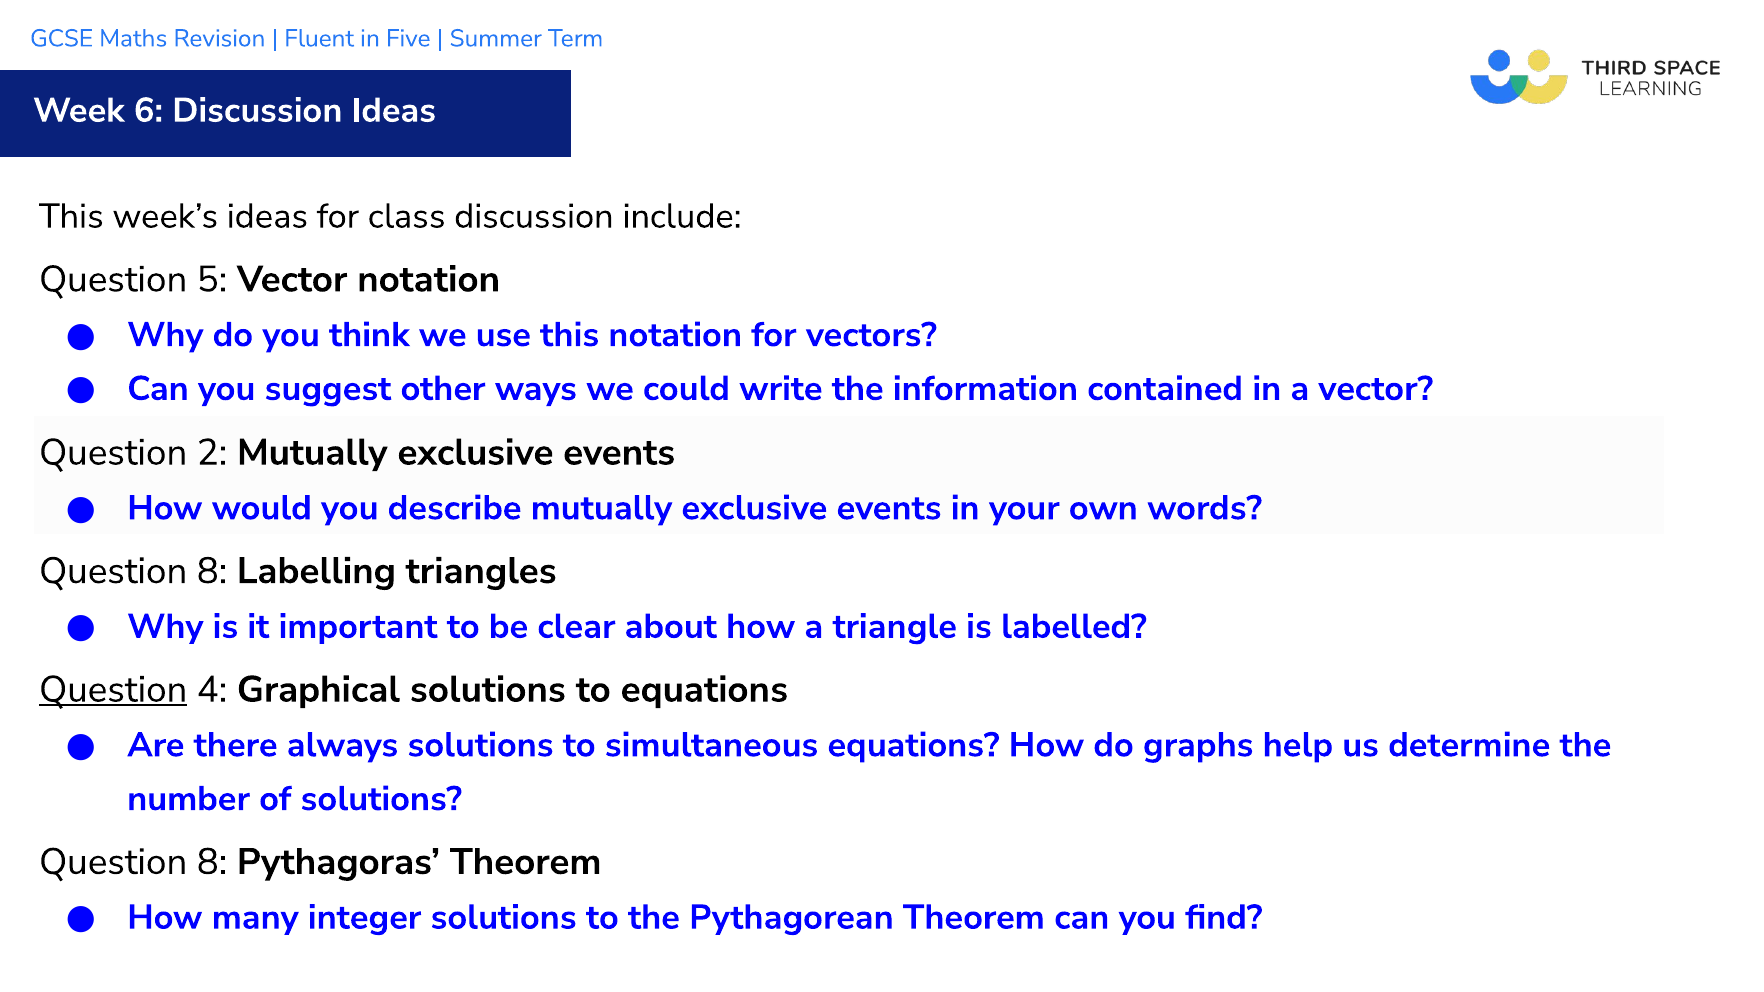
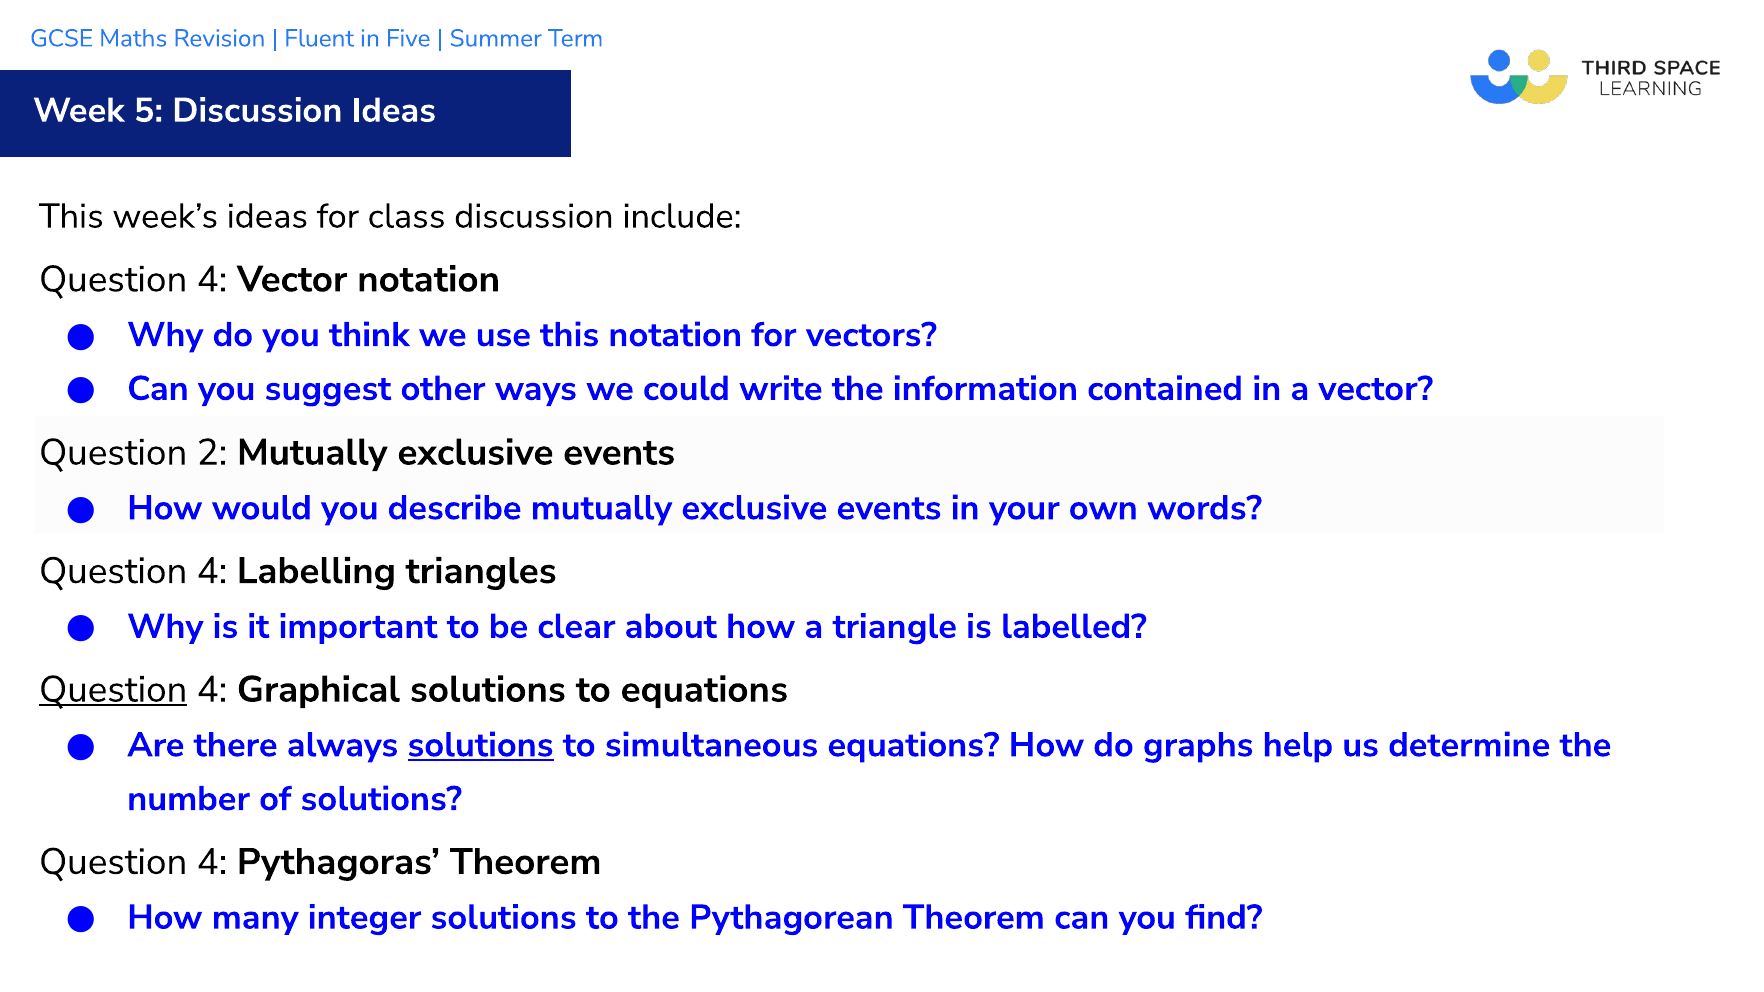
6: 6 -> 5
5 at (212, 279): 5 -> 4
8 at (212, 571): 8 -> 4
solutions at (481, 745) underline: none -> present
8 at (212, 862): 8 -> 4
